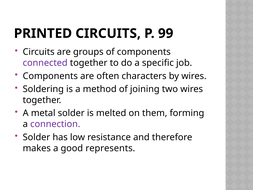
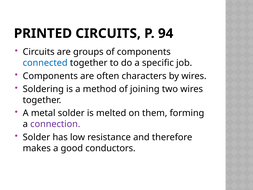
99: 99 -> 94
connected colour: purple -> blue
represents: represents -> conductors
